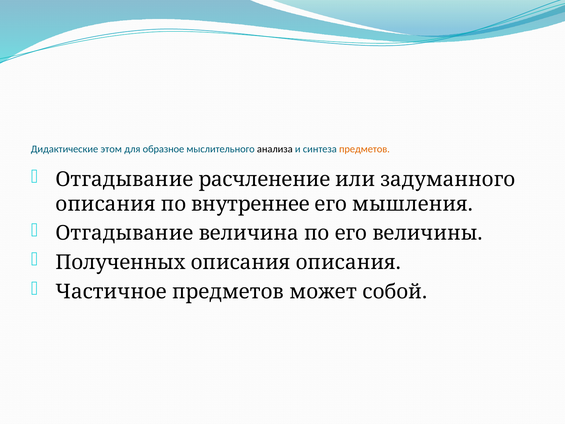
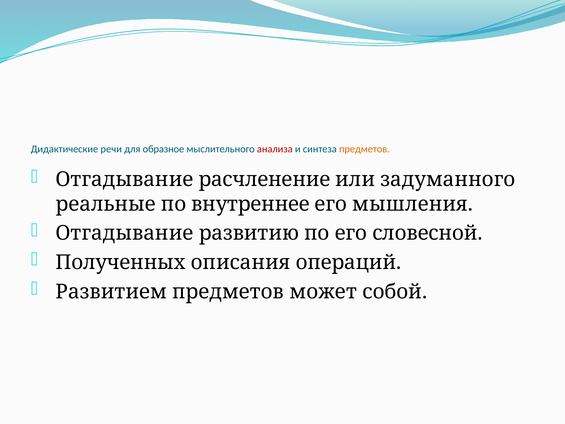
этом: этом -> речи
анализа colour: black -> red
описания at (106, 204): описания -> реальные
величина: величина -> развитию
величины: величины -> словесной
описания описания: описания -> операций
Частичное: Частичное -> Развитием
